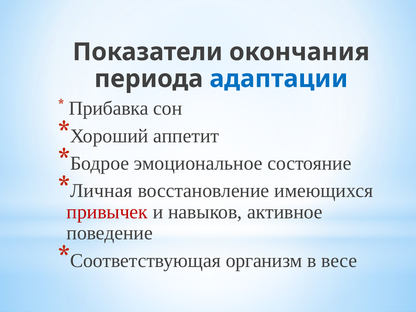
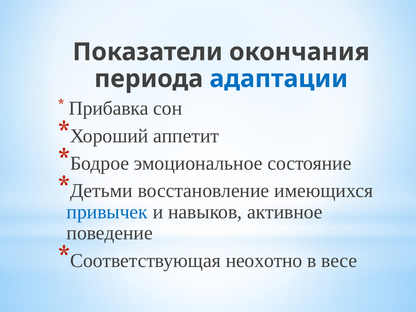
Личная: Личная -> Детьми
привычек colour: red -> blue
организм: организм -> неохотно
